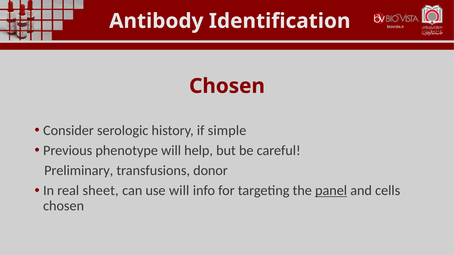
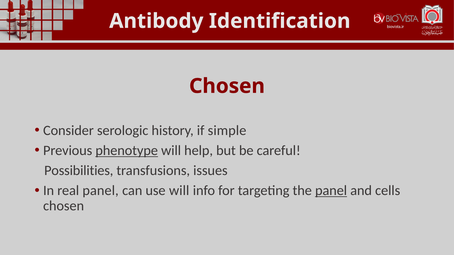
phenotype underline: none -> present
Preliminary: Preliminary -> Possibilities
donor: donor -> issues
real sheet: sheet -> panel
